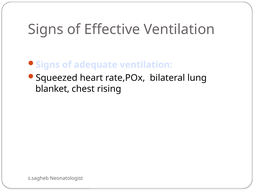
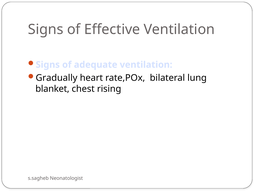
Squeezed: Squeezed -> Gradually
